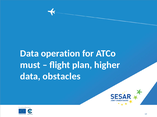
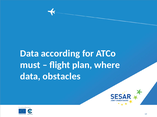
operation: operation -> according
higher: higher -> where
